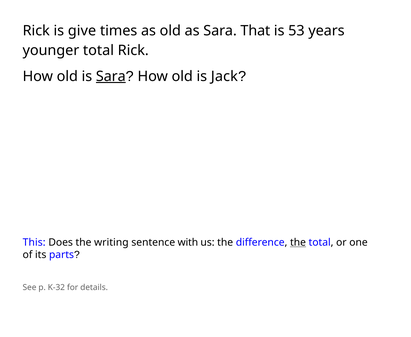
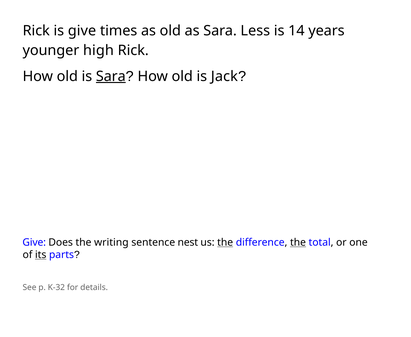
That: That -> Less
53: 53 -> 14
younger total: total -> high
This at (34, 242): This -> Give
with: with -> nest
the at (225, 242) underline: none -> present
its underline: none -> present
